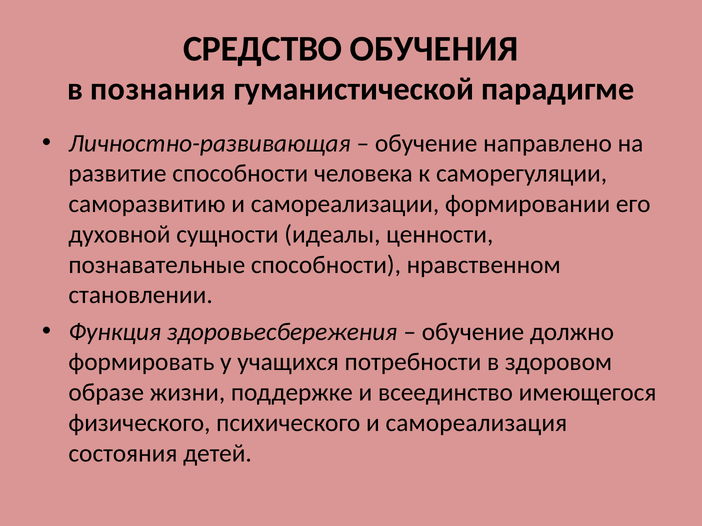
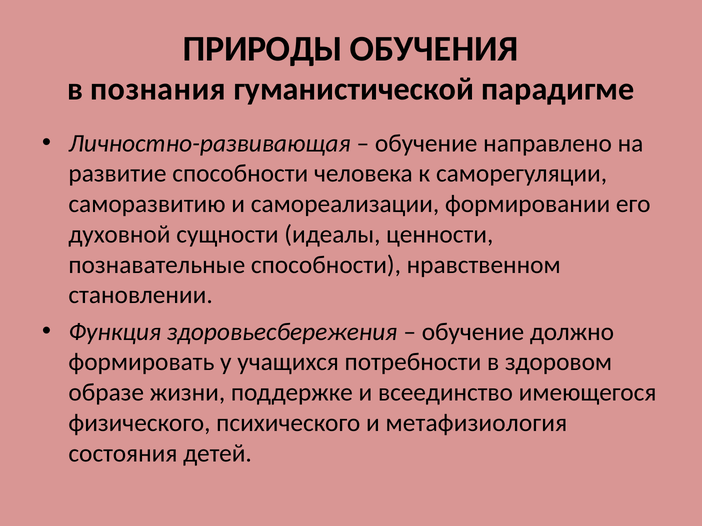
СРЕДСТВО: СРЕДСТВО -> ПРИРОДЫ
самореализация: самореализация -> метафизиология
